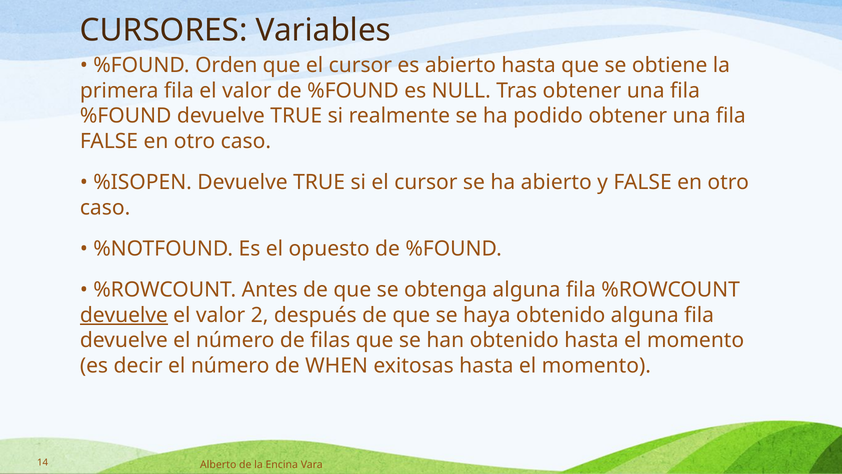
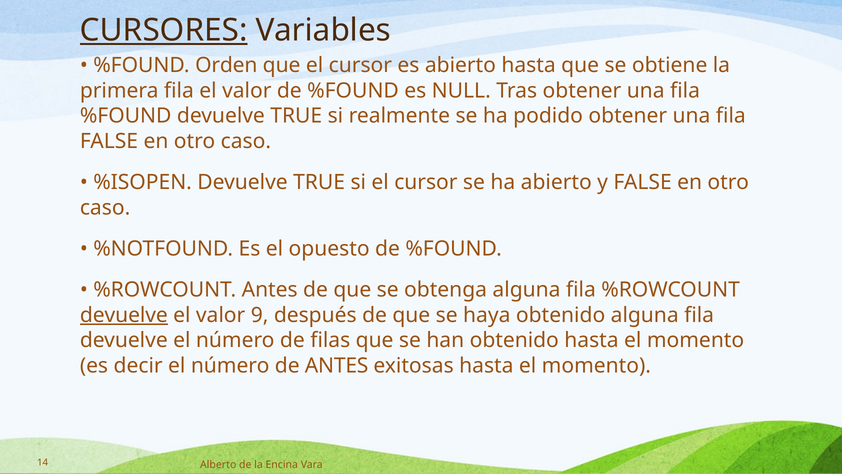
CURSORES underline: none -> present
2: 2 -> 9
de WHEN: WHEN -> ANTES
